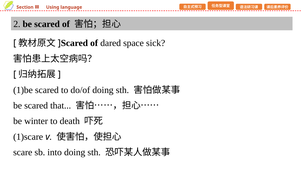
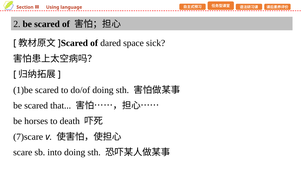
winter: winter -> horses
1)scare: 1)scare -> 7)scare
